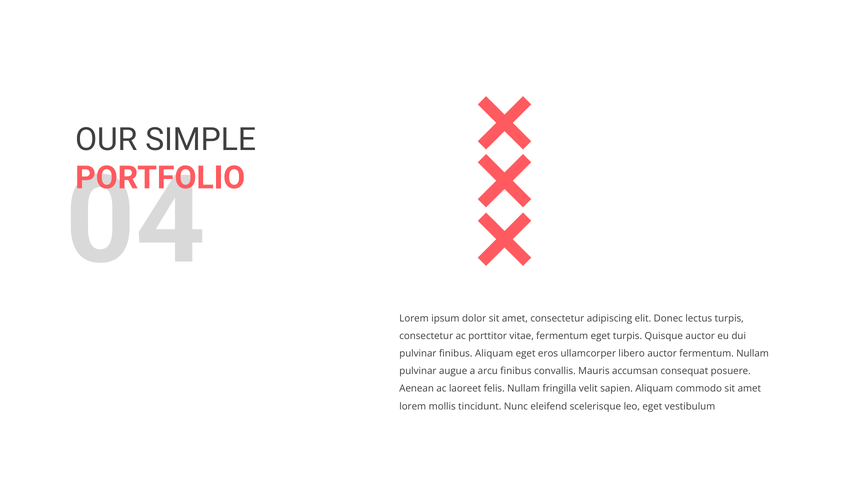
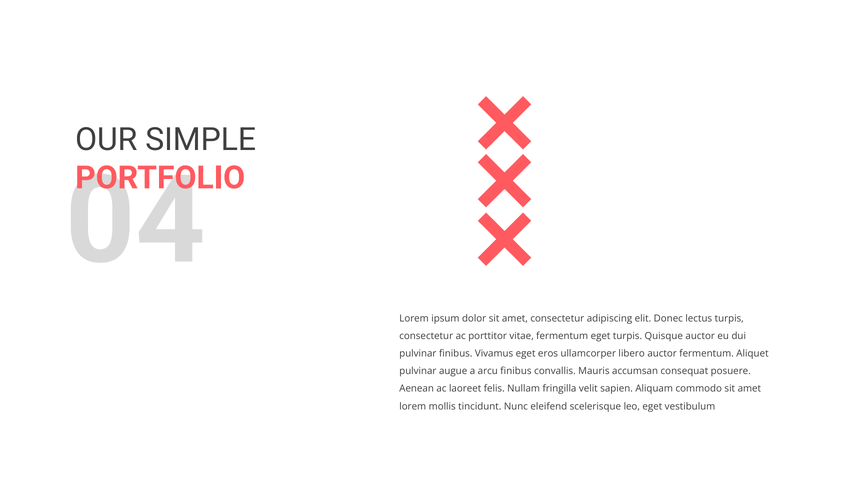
finibus Aliquam: Aliquam -> Vivamus
fermentum Nullam: Nullam -> Aliquet
